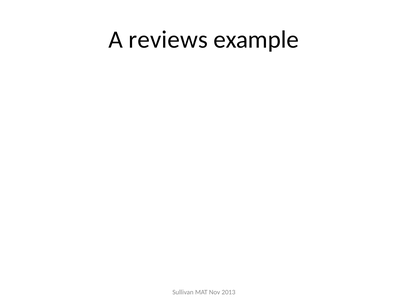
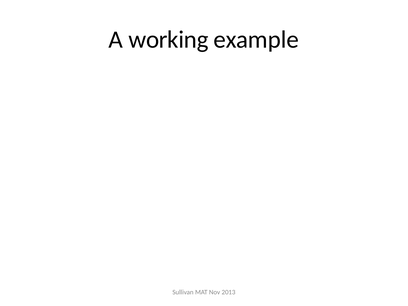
reviews: reviews -> working
